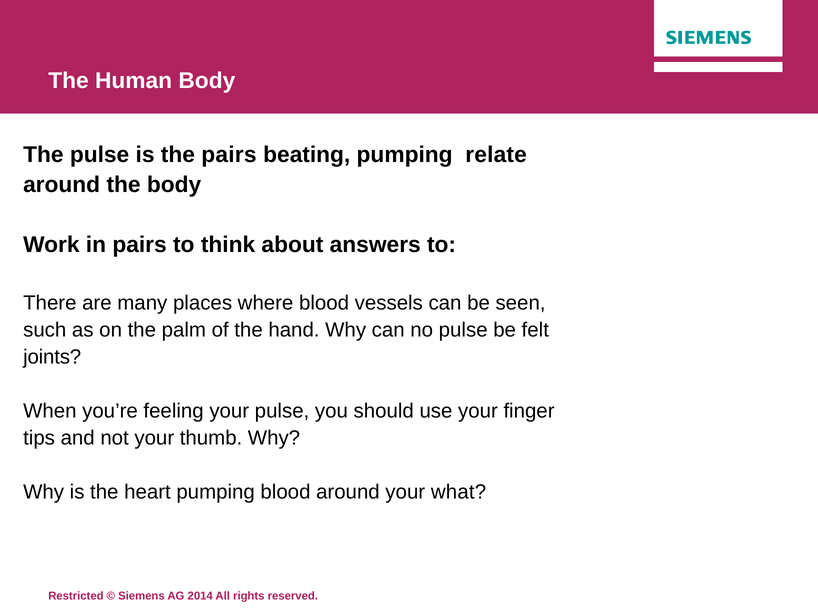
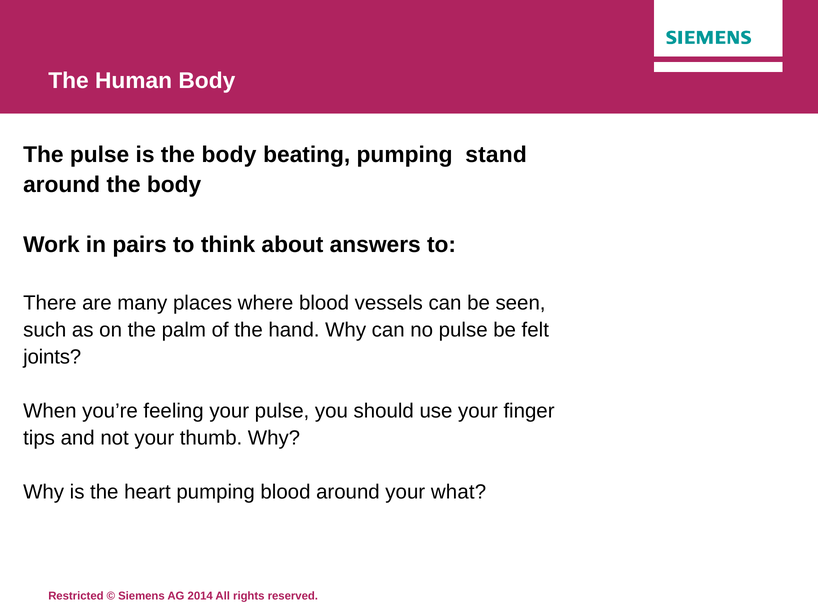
is the pairs: pairs -> body
relate: relate -> stand
